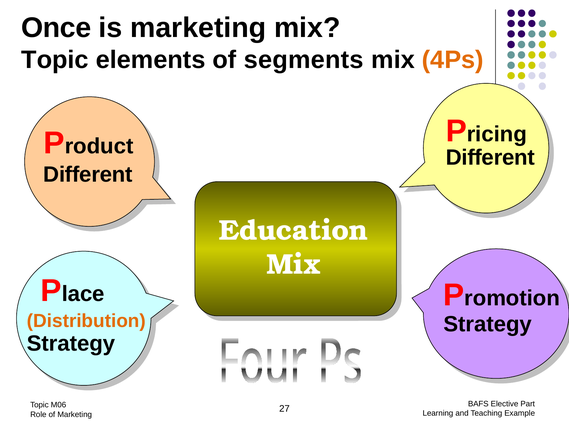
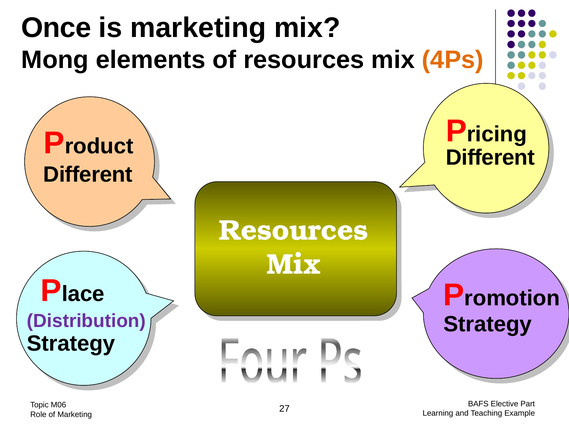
Topic at (55, 60): Topic -> Mong
of segments: segments -> resources
Education at (294, 231): Education -> Resources
Distribution colour: orange -> purple
